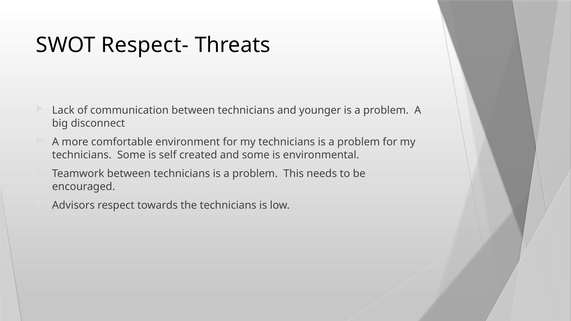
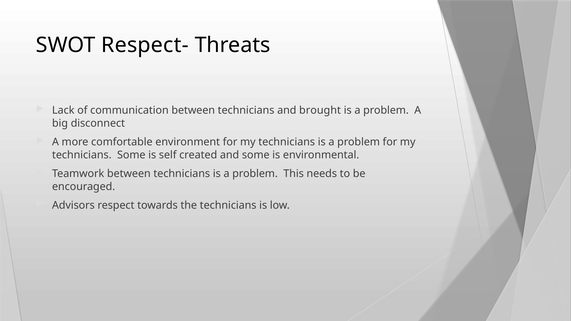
younger: younger -> brought
